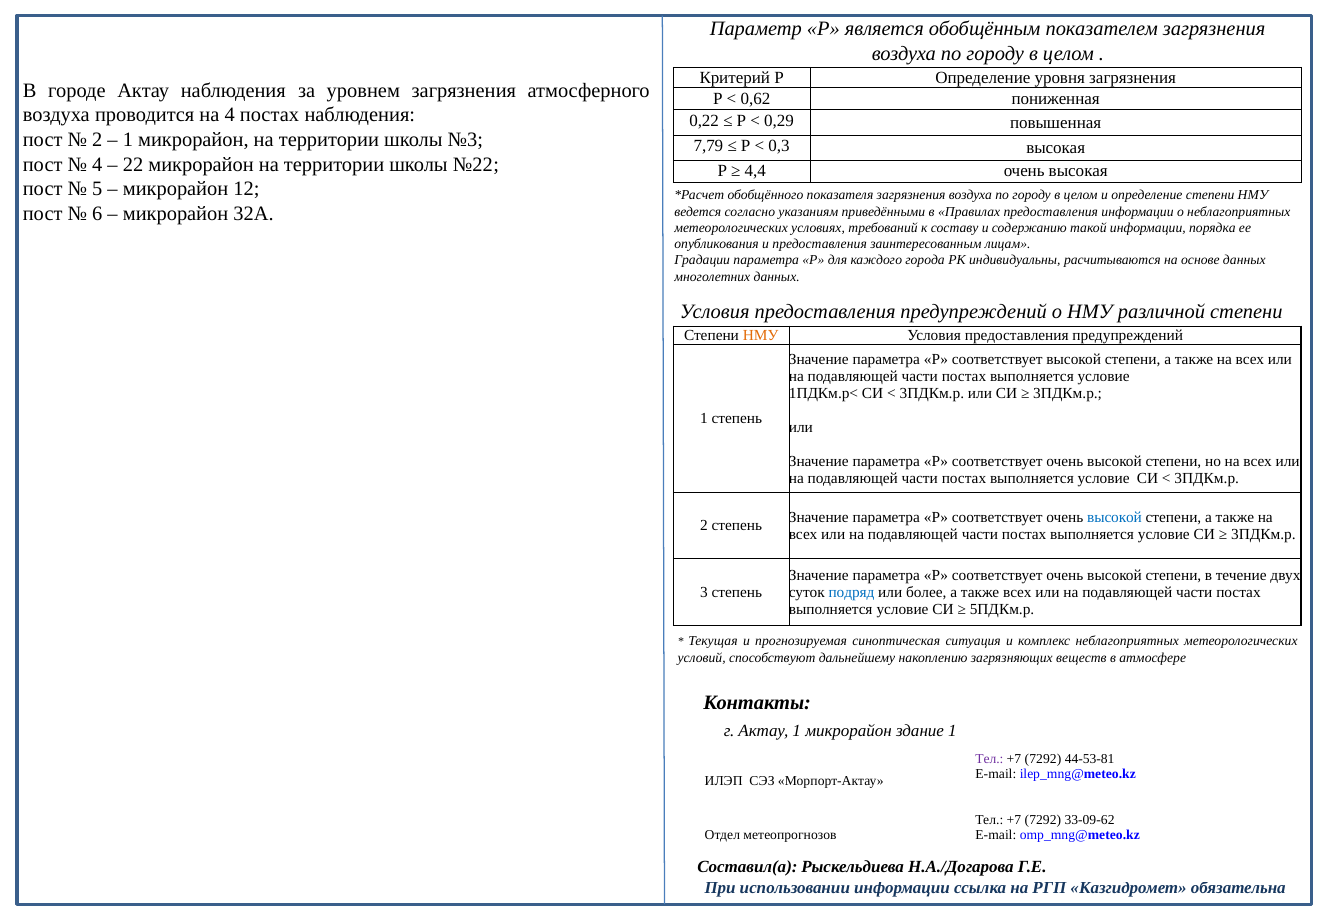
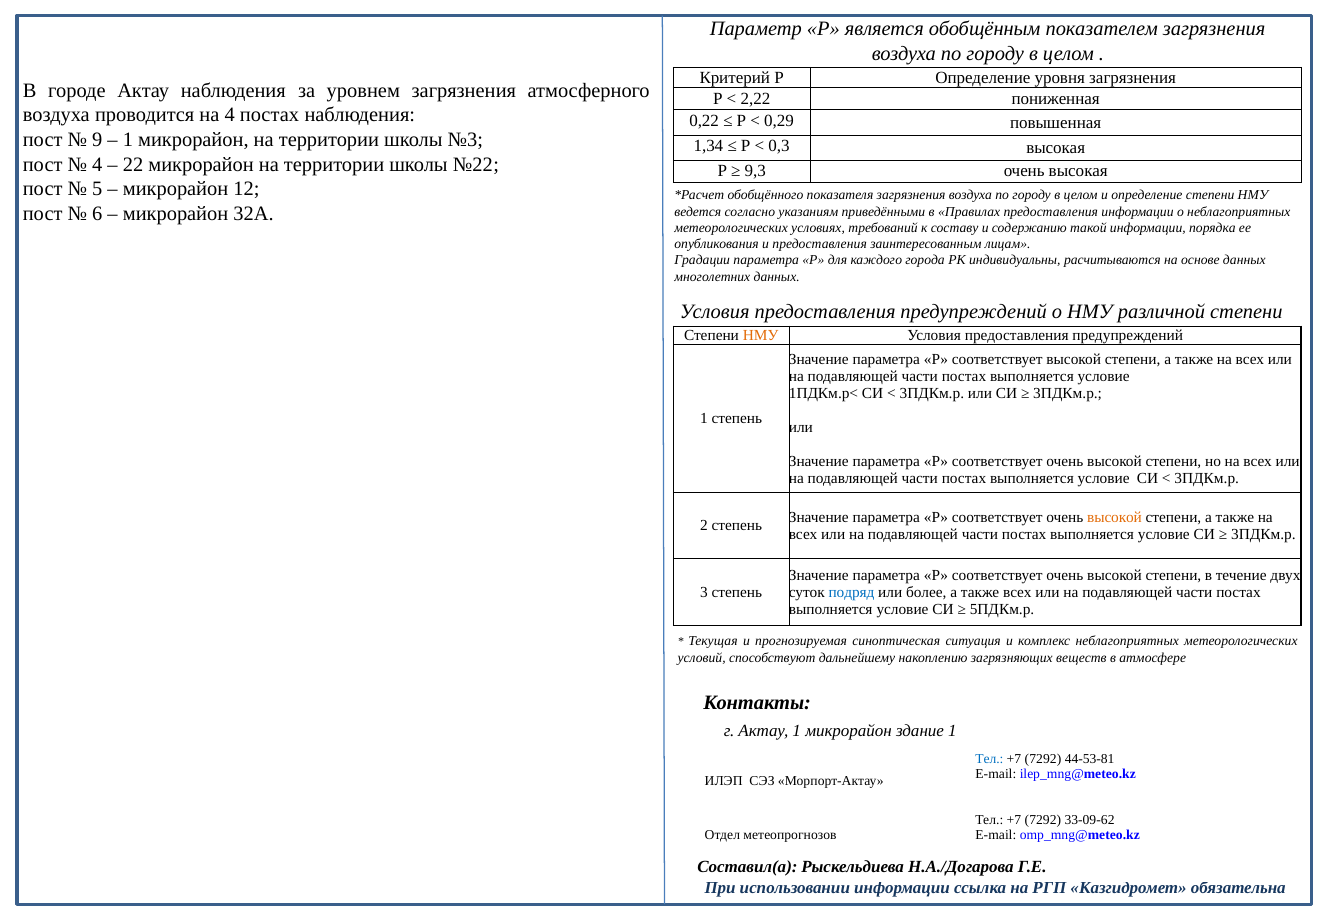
0,62: 0,62 -> 2,22
2 at (97, 140): 2 -> 9
7,79: 7,79 -> 1,34
4,4: 4,4 -> 9,3
высокой at (1115, 517) colour: blue -> orange
Тел at (989, 759) colour: purple -> blue
